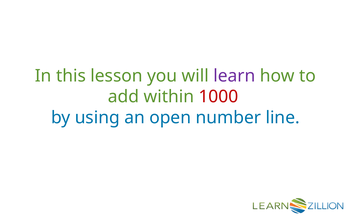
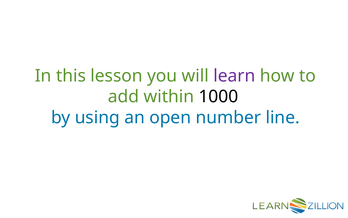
1000 colour: red -> black
